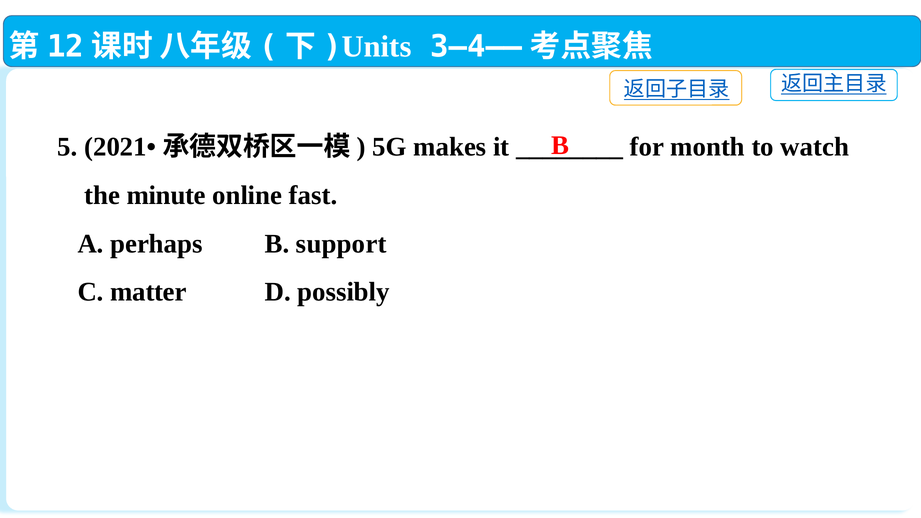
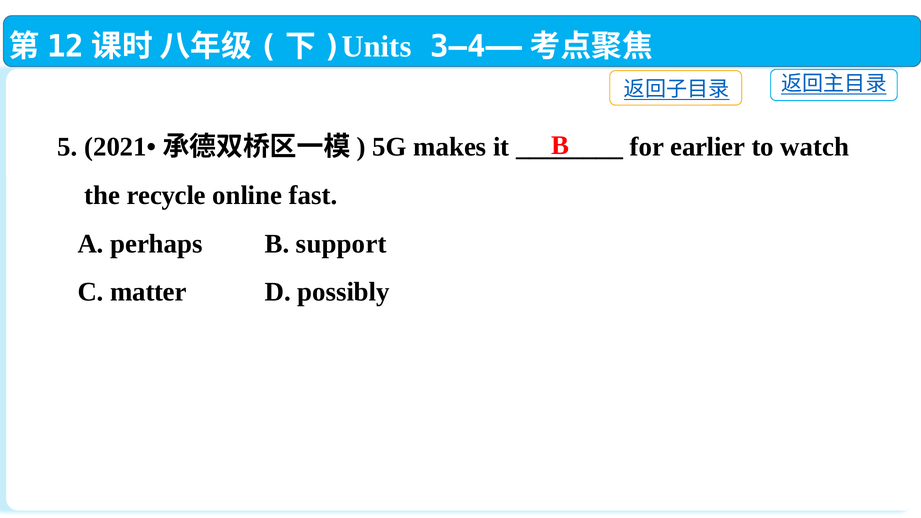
month: month -> earlier
minute: minute -> recycle
